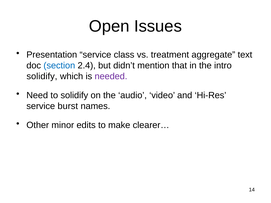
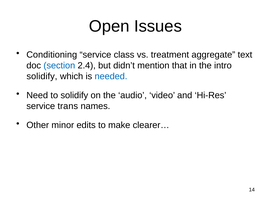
Presentation: Presentation -> Conditioning
needed colour: purple -> blue
burst: burst -> trans
